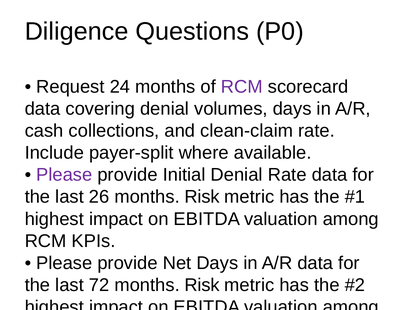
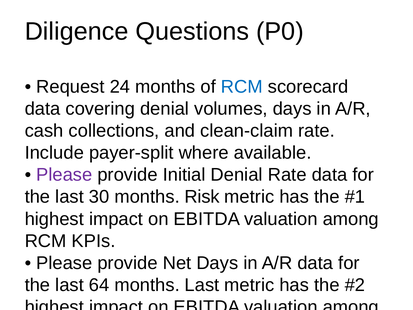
RCM at (242, 87) colour: purple -> blue
26: 26 -> 30
72: 72 -> 64
Risk at (202, 285): Risk -> Last
